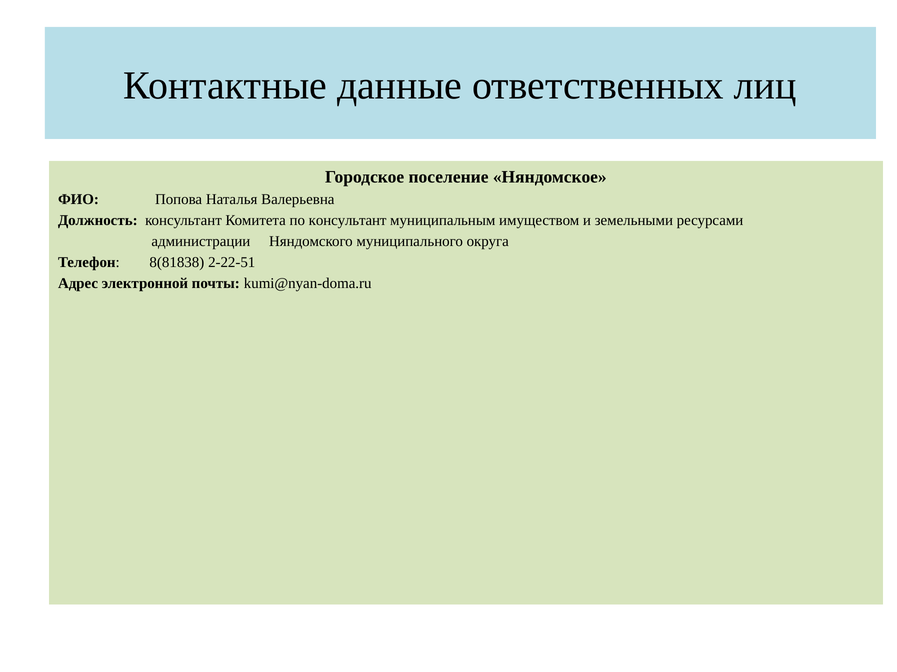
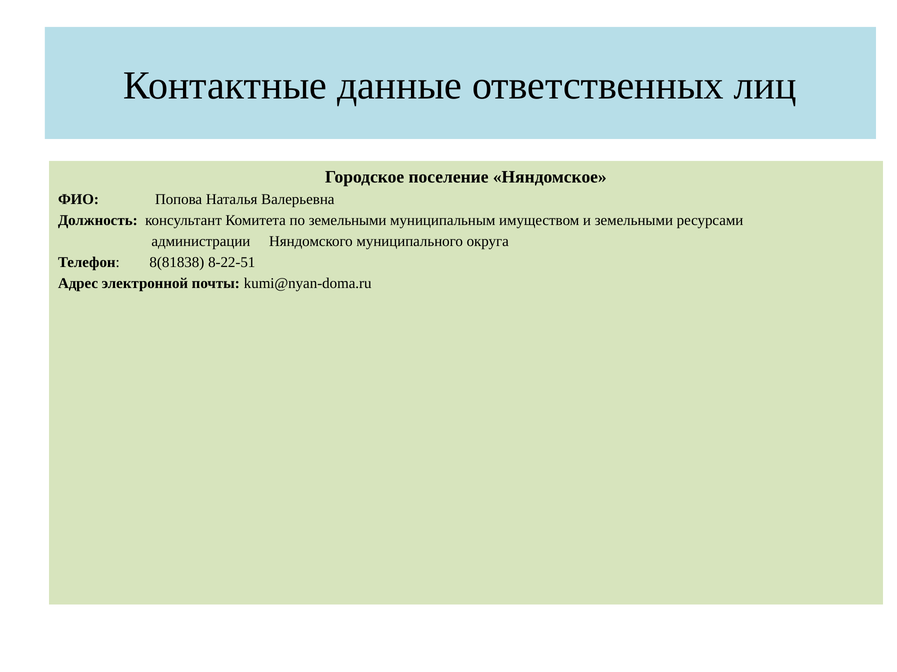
по консультант: консультант -> земельными
2-22-51: 2-22-51 -> 8-22-51
